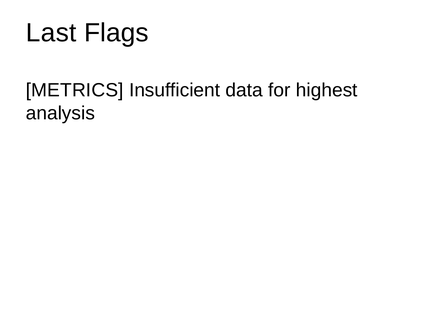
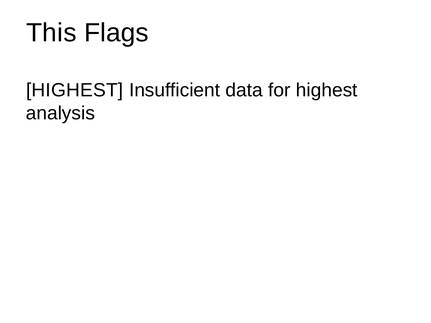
Last: Last -> This
METRICS at (75, 90): METRICS -> HIGHEST
